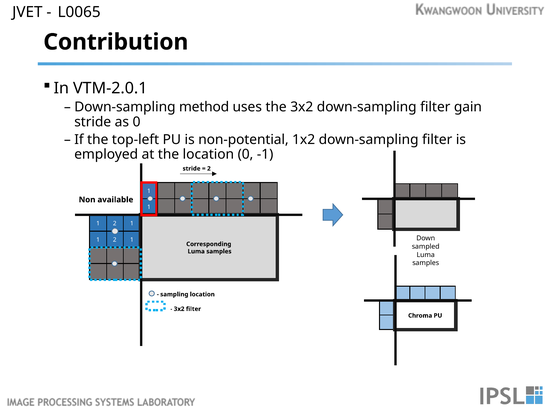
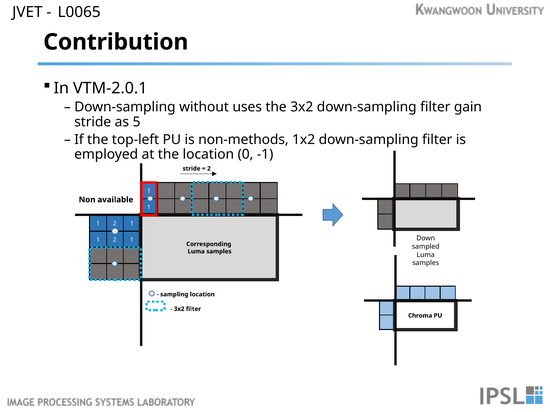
method: method -> without
as 0: 0 -> 5
non-potential: non-potential -> non-methods
